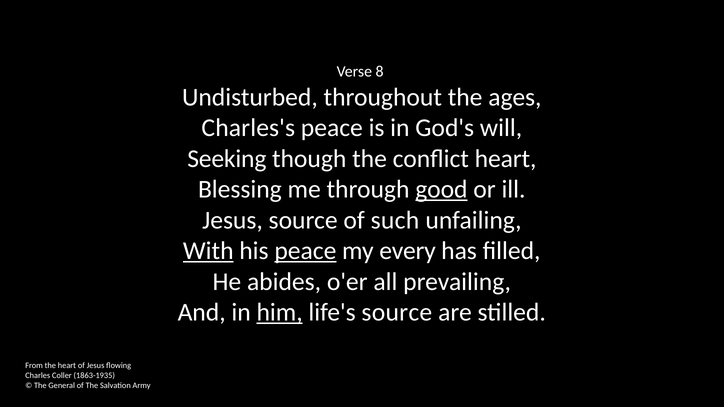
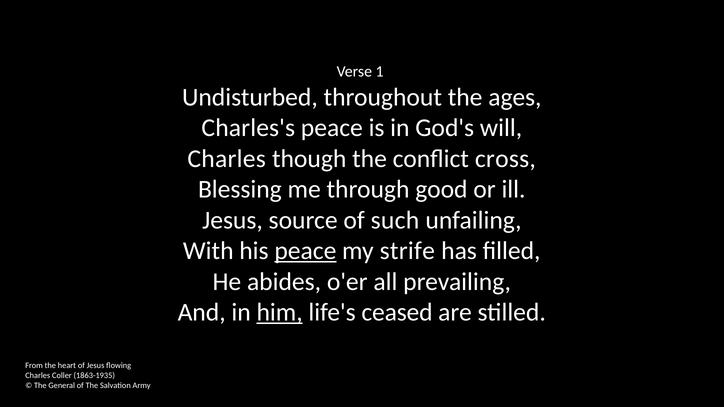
8: 8 -> 1
Seeking at (227, 159): Seeking -> Charles
conflict heart: heart -> cross
good underline: present -> none
With underline: present -> none
every: every -> strife
life's source: source -> ceased
